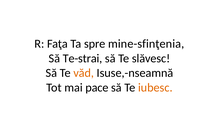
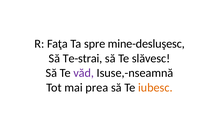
mine-sfinţenia: mine-sfinţenia -> mine-desluşesc
văd colour: orange -> purple
pace: pace -> prea
